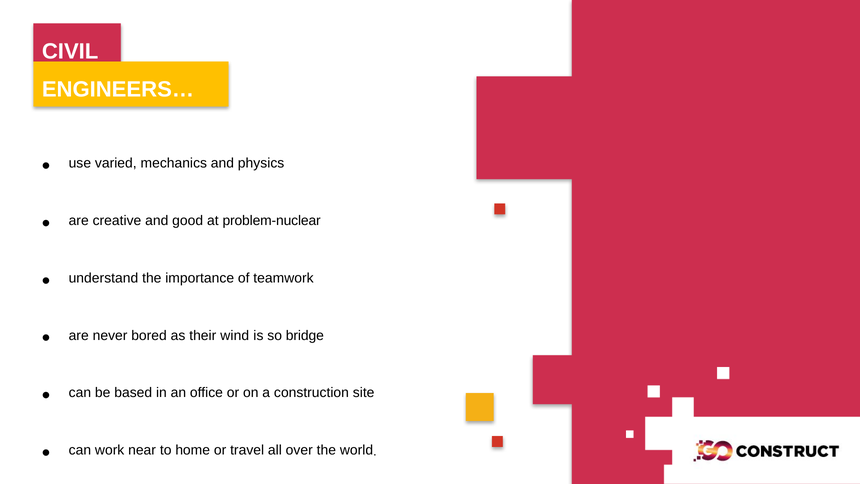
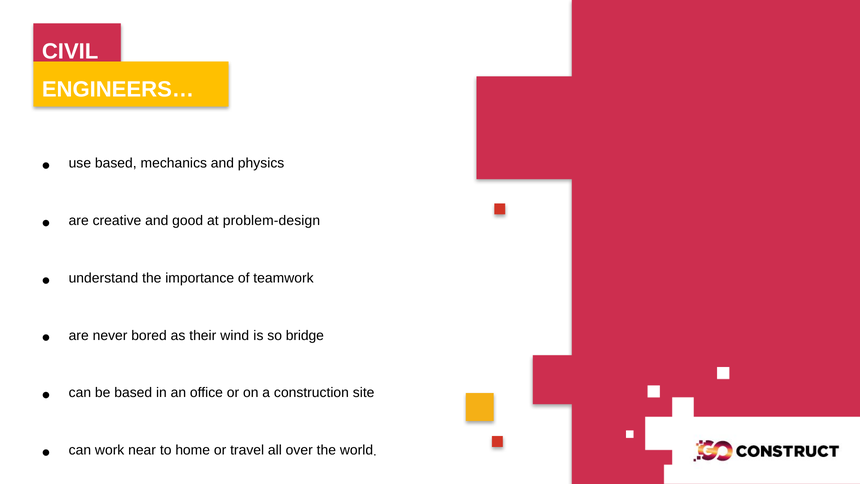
use varied: varied -> based
problem-nuclear: problem-nuclear -> problem-design
